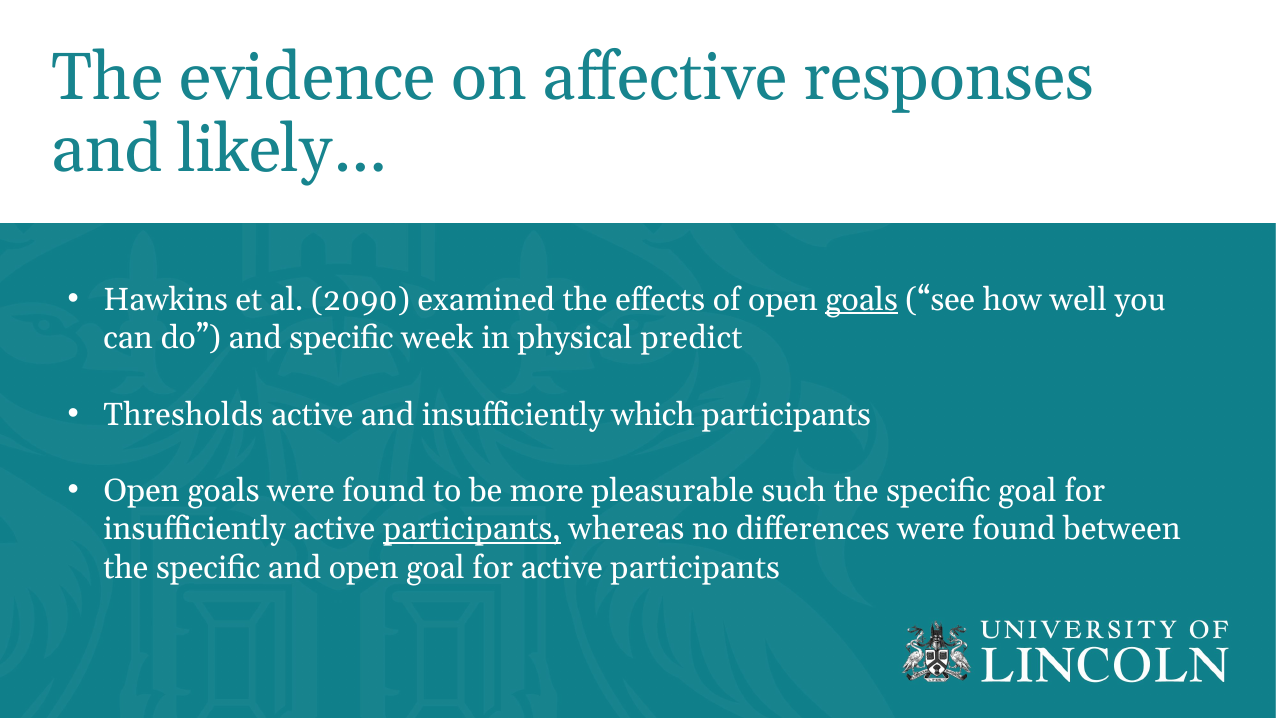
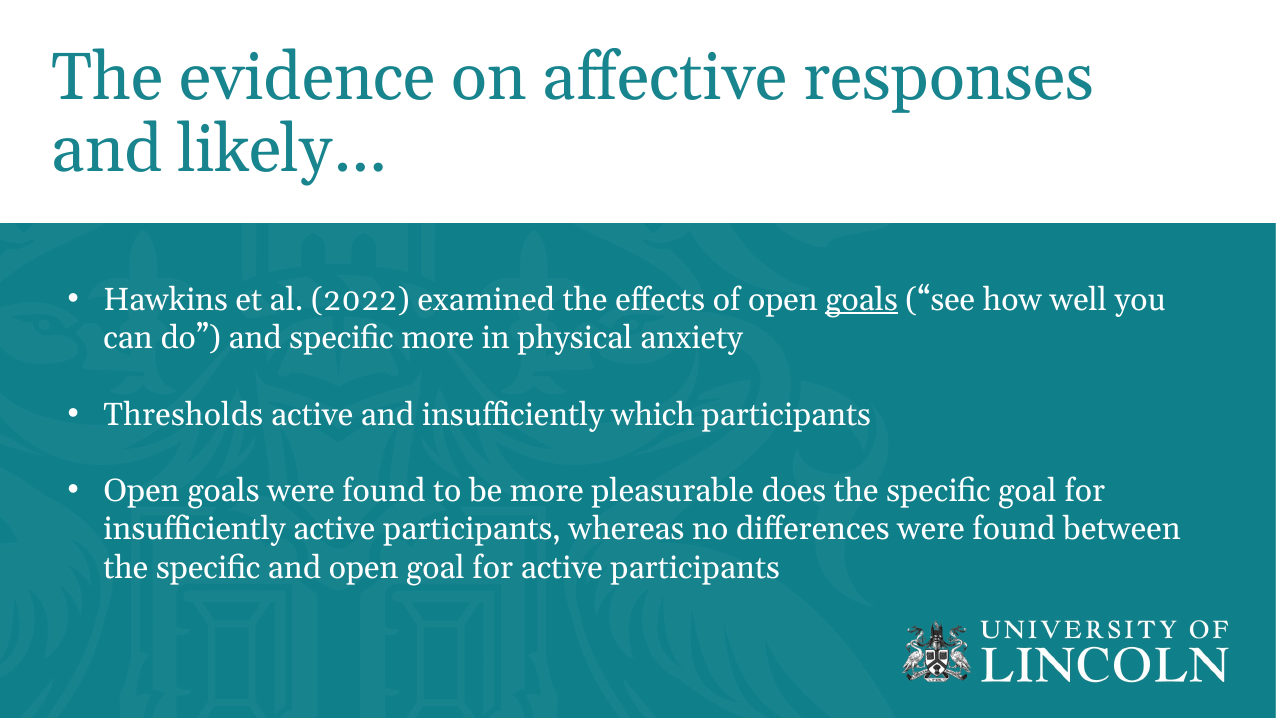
2090: 2090 -> 2022
specific week: week -> more
predict: predict -> anxiety
such: such -> does
participants at (472, 529) underline: present -> none
